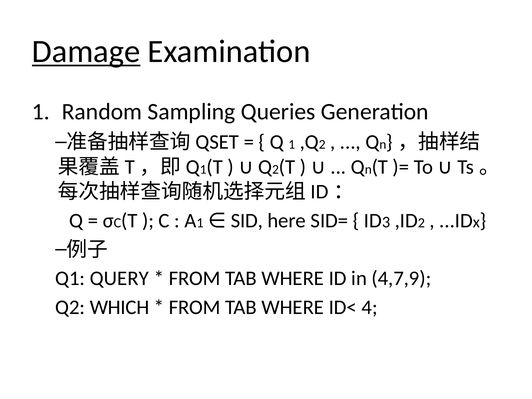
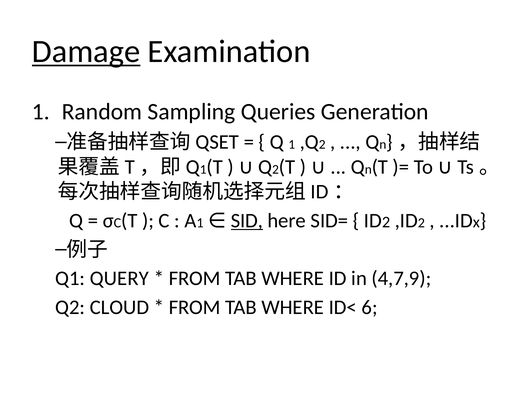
3 at (386, 222): 3 -> 2
SID underline: none -> present
WHICH: WHICH -> CLOUD
4: 4 -> 6
